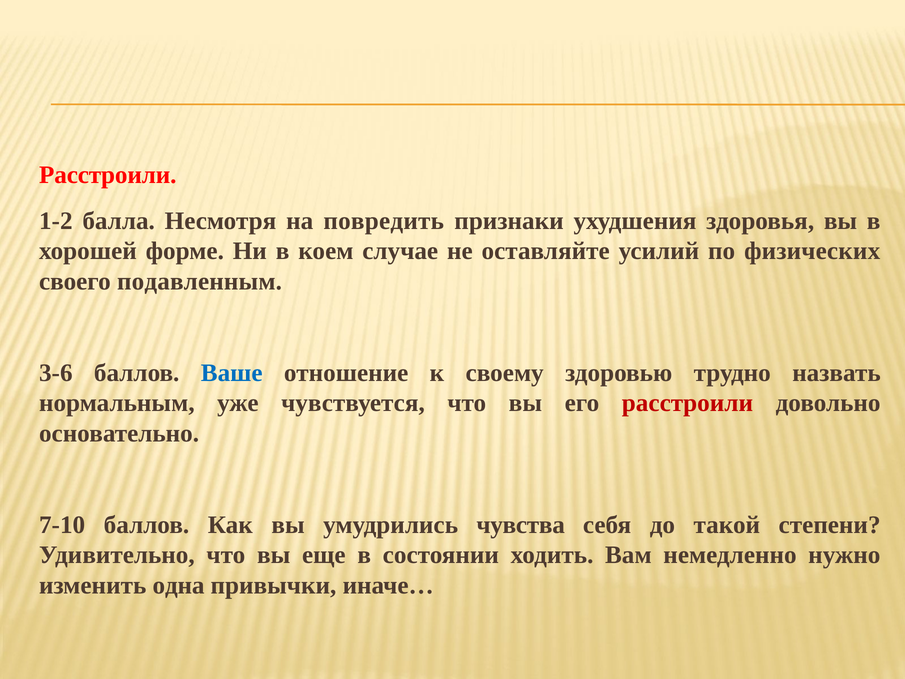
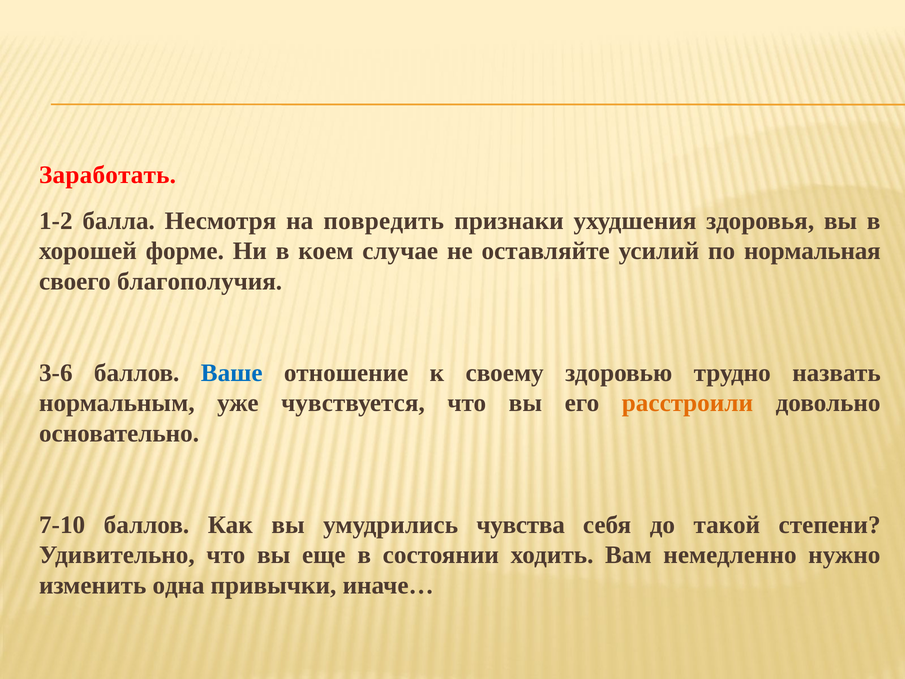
Расстроили at (108, 175): Расстроили -> Заработать
физических: физических -> нормальная
подавленным: подавленным -> благополучия
расстроили at (687, 403) colour: red -> orange
